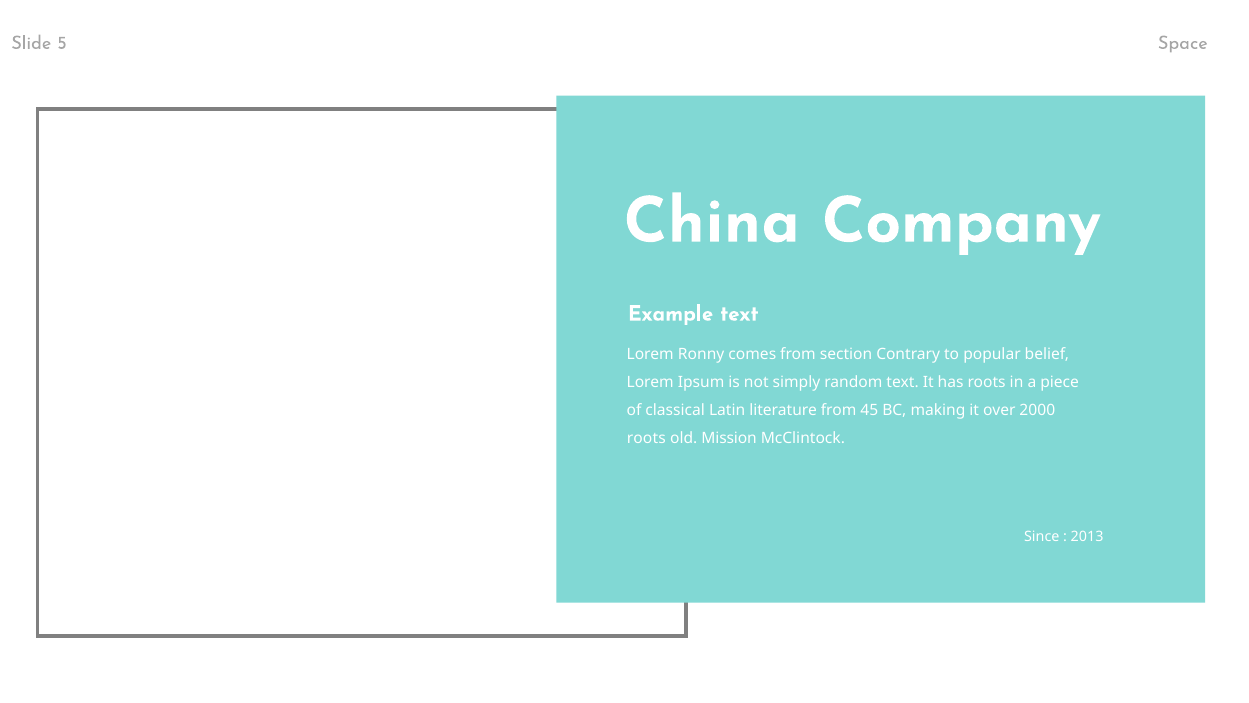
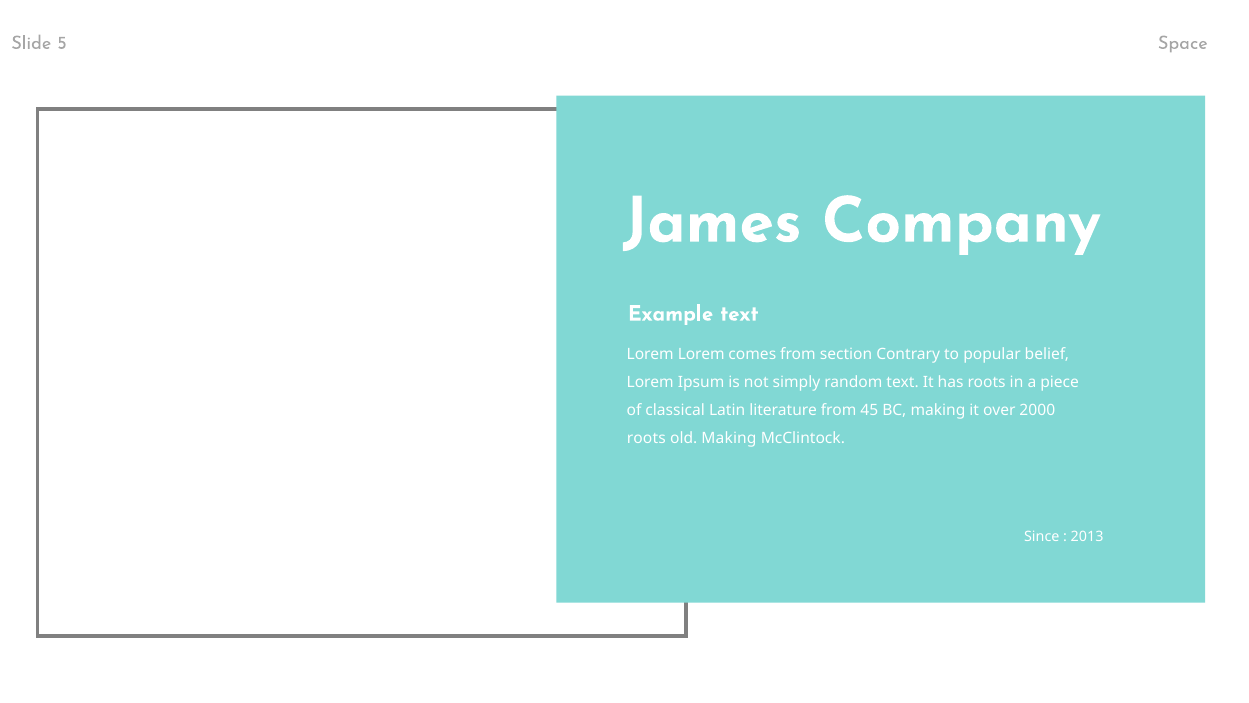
China: China -> James
Lorem Ronny: Ronny -> Lorem
old Mission: Mission -> Making
